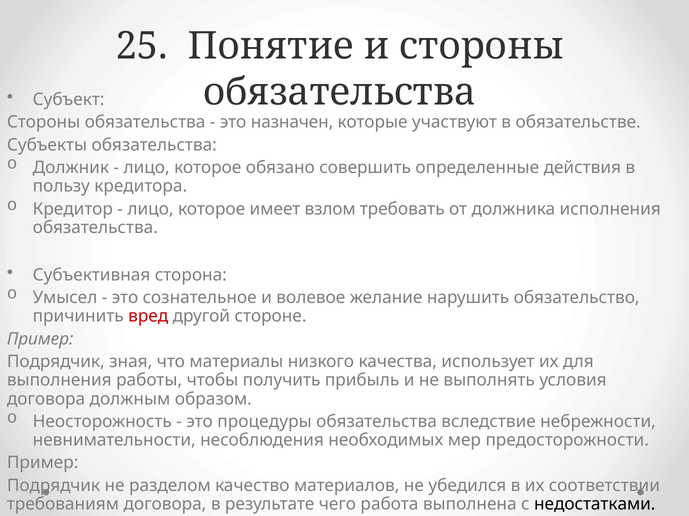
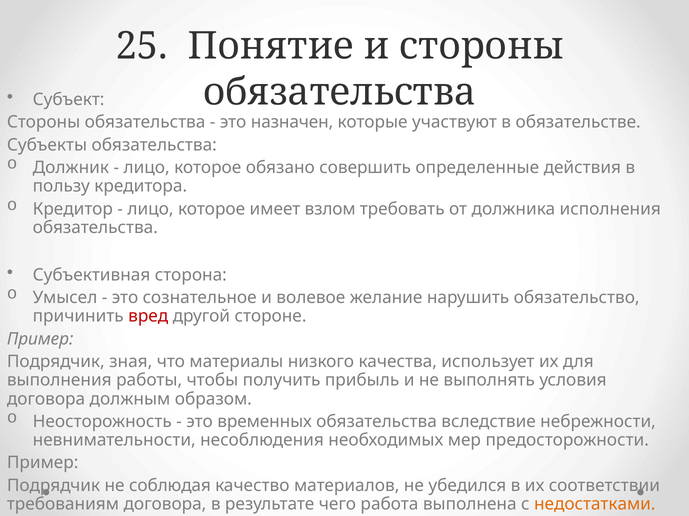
процедуры: процедуры -> временных
разделом: разделом -> соблюдая
недостатками colour: black -> orange
